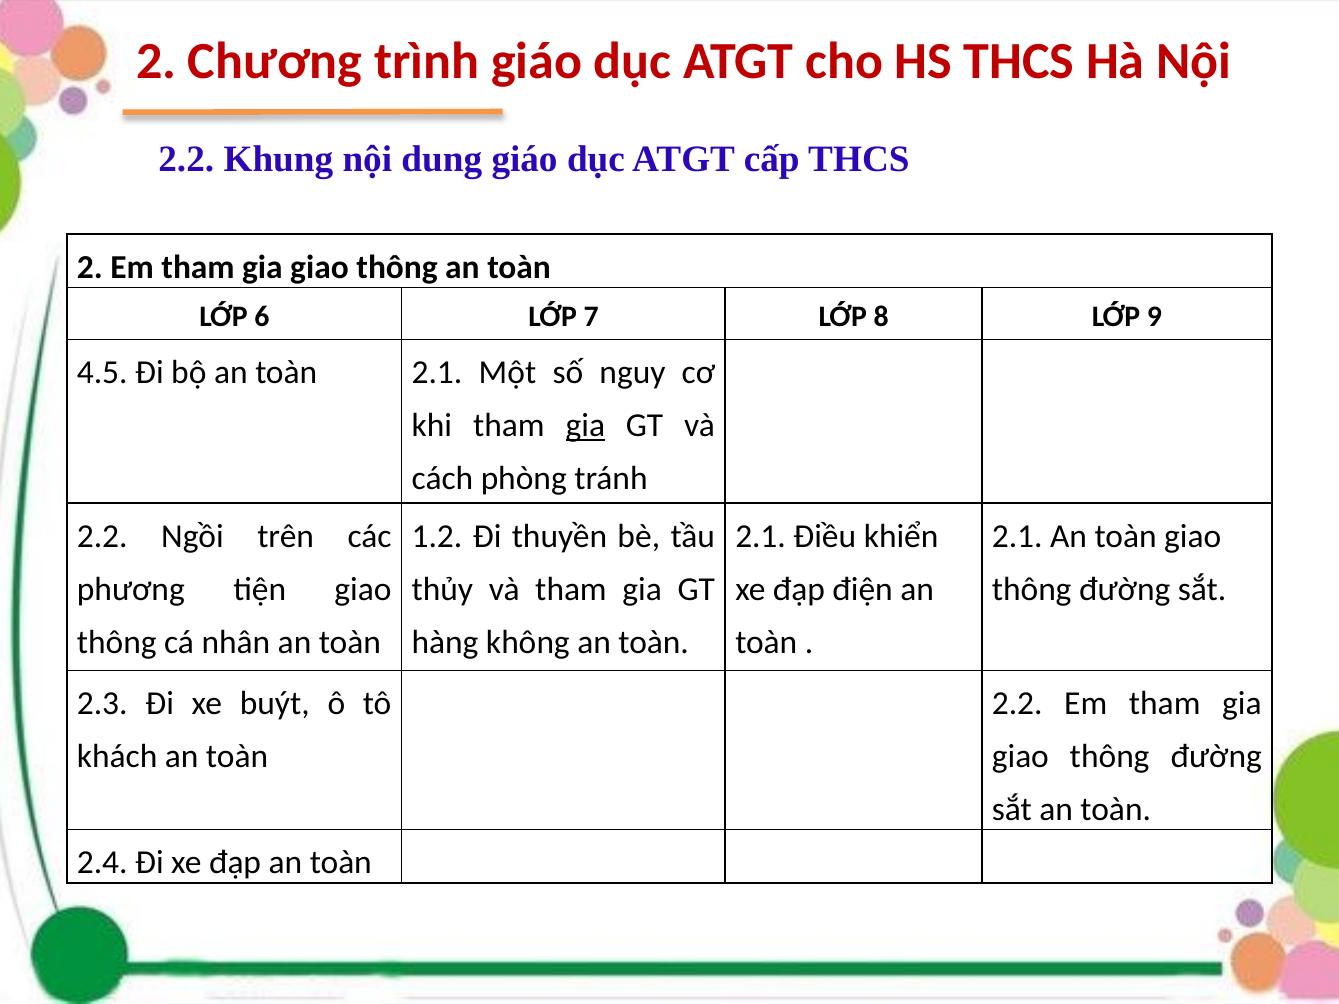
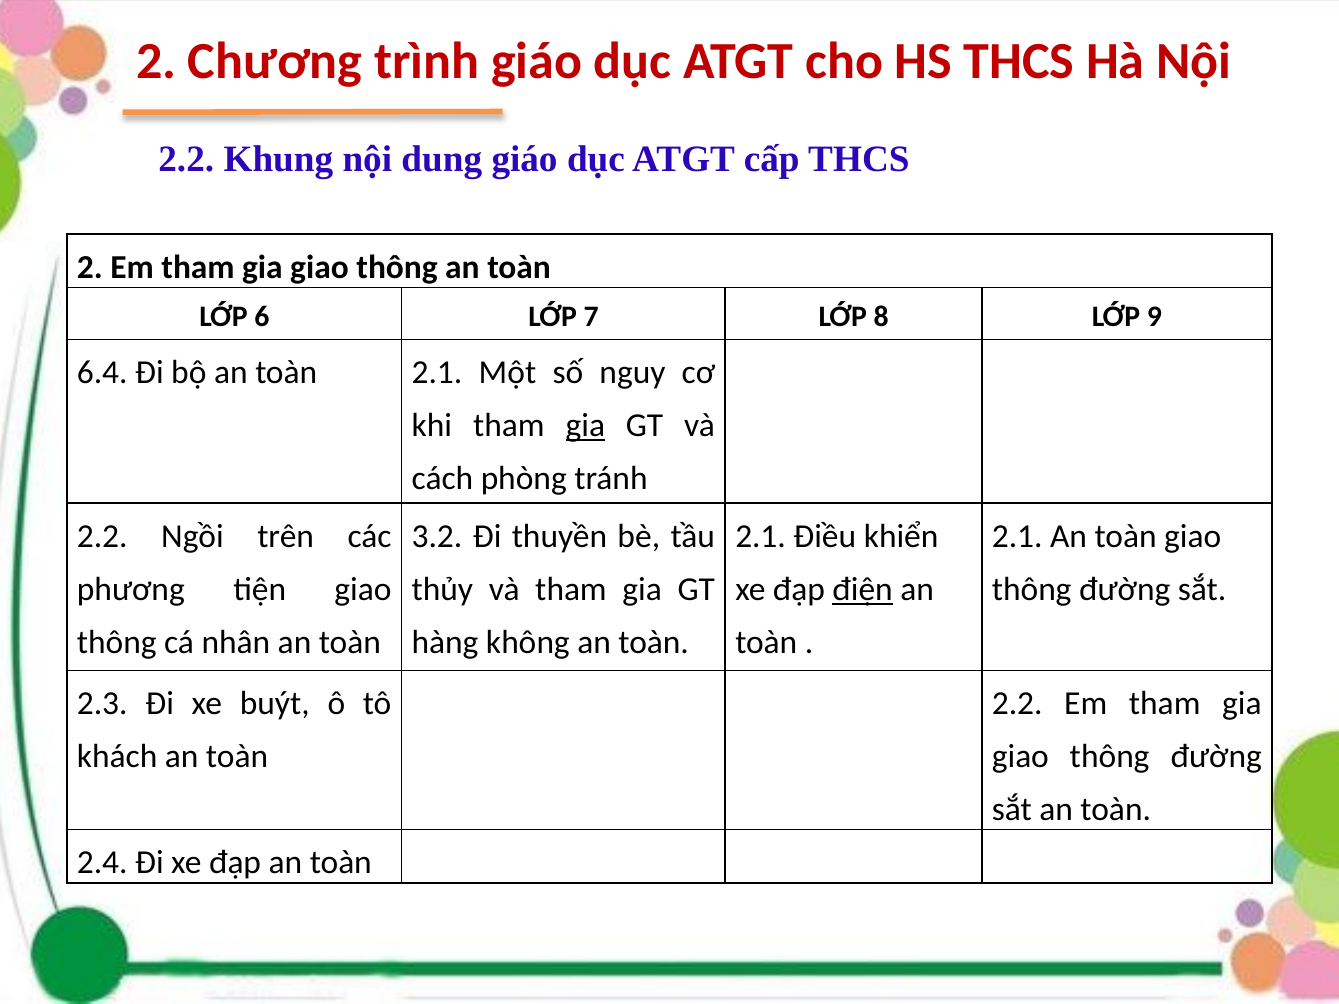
4.5: 4.5 -> 6.4
1.2: 1.2 -> 3.2
điện underline: none -> present
